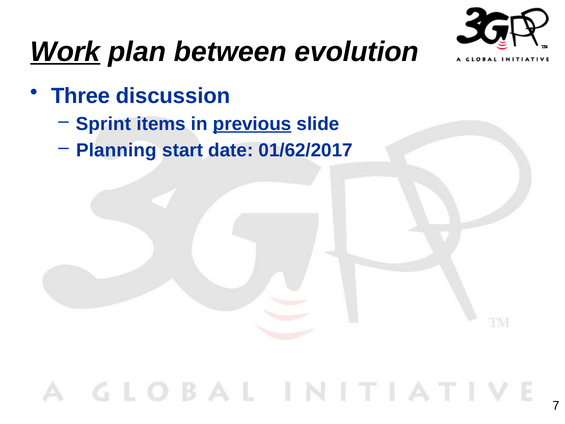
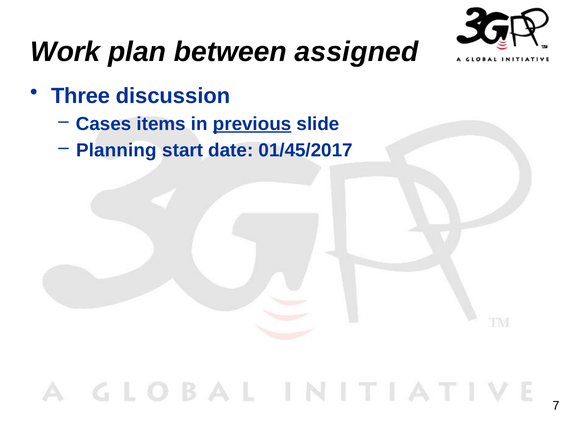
Work underline: present -> none
evolution: evolution -> assigned
Sprint: Sprint -> Cases
01/62/2017: 01/62/2017 -> 01/45/2017
